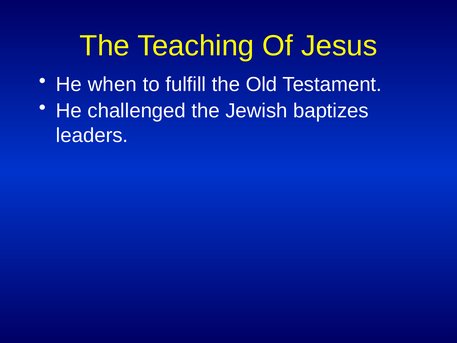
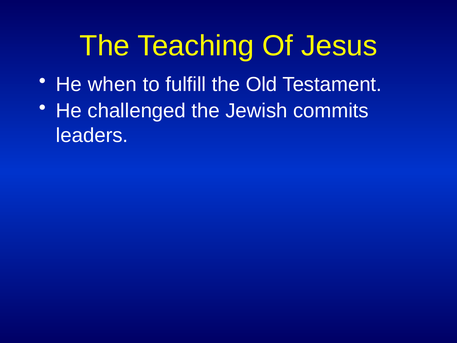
baptizes: baptizes -> commits
